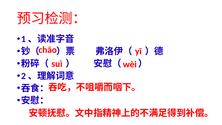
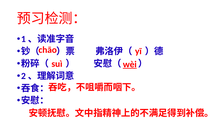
wèi underline: none -> present
